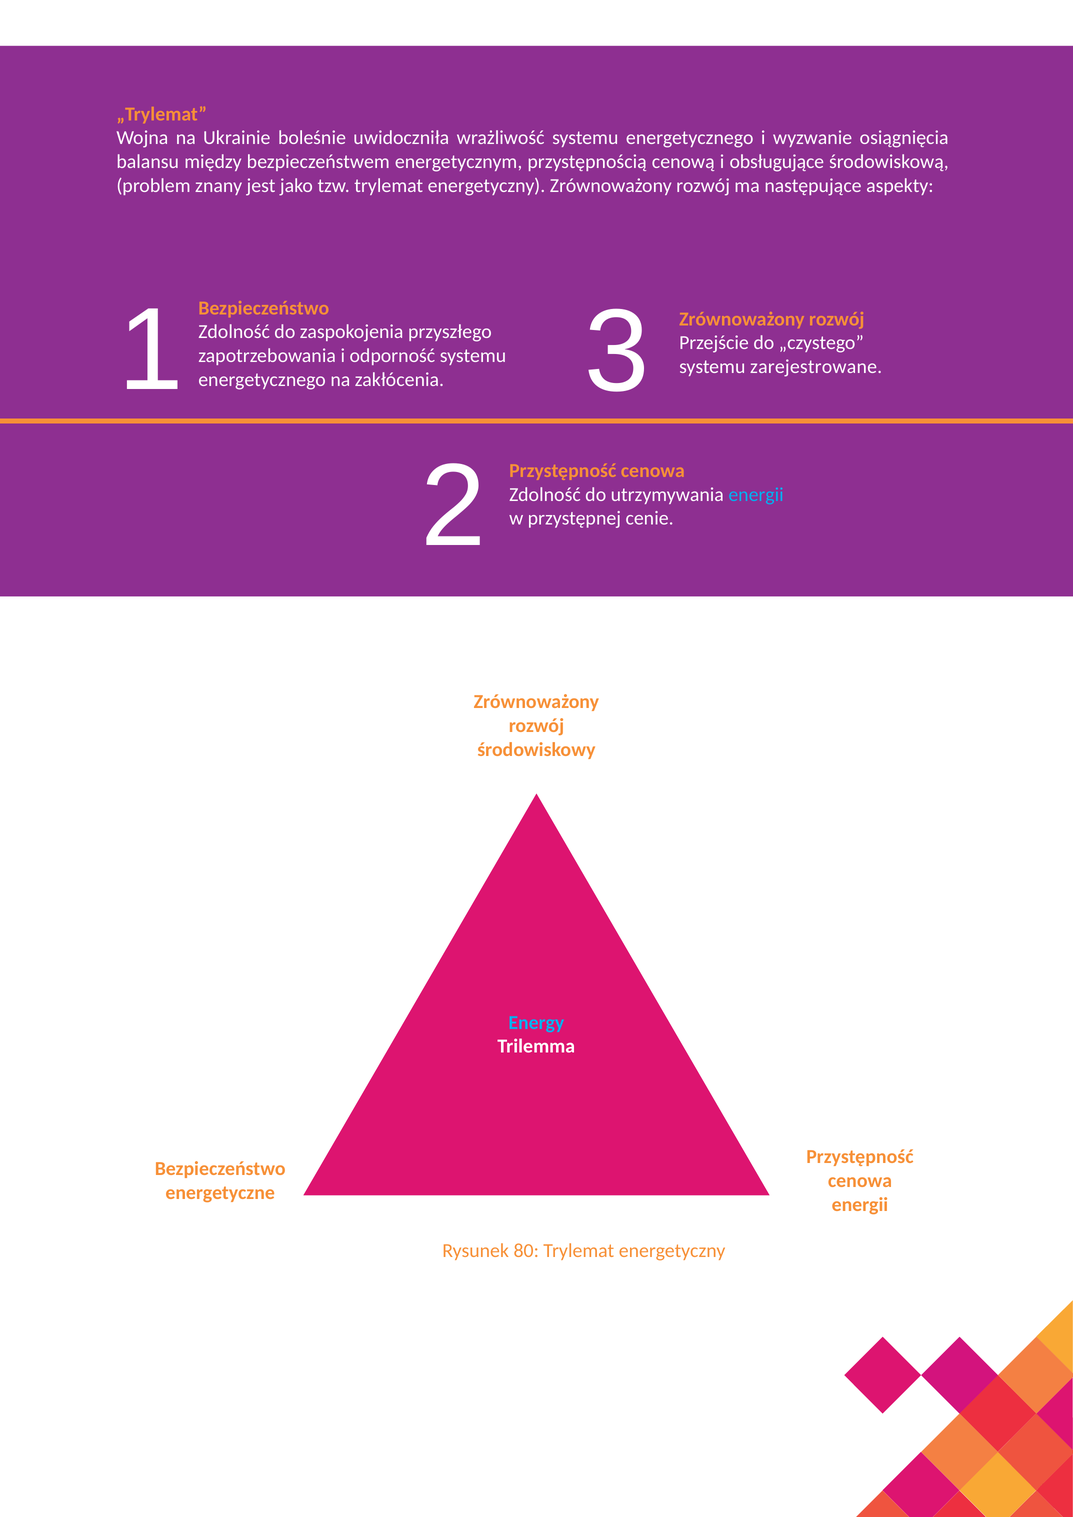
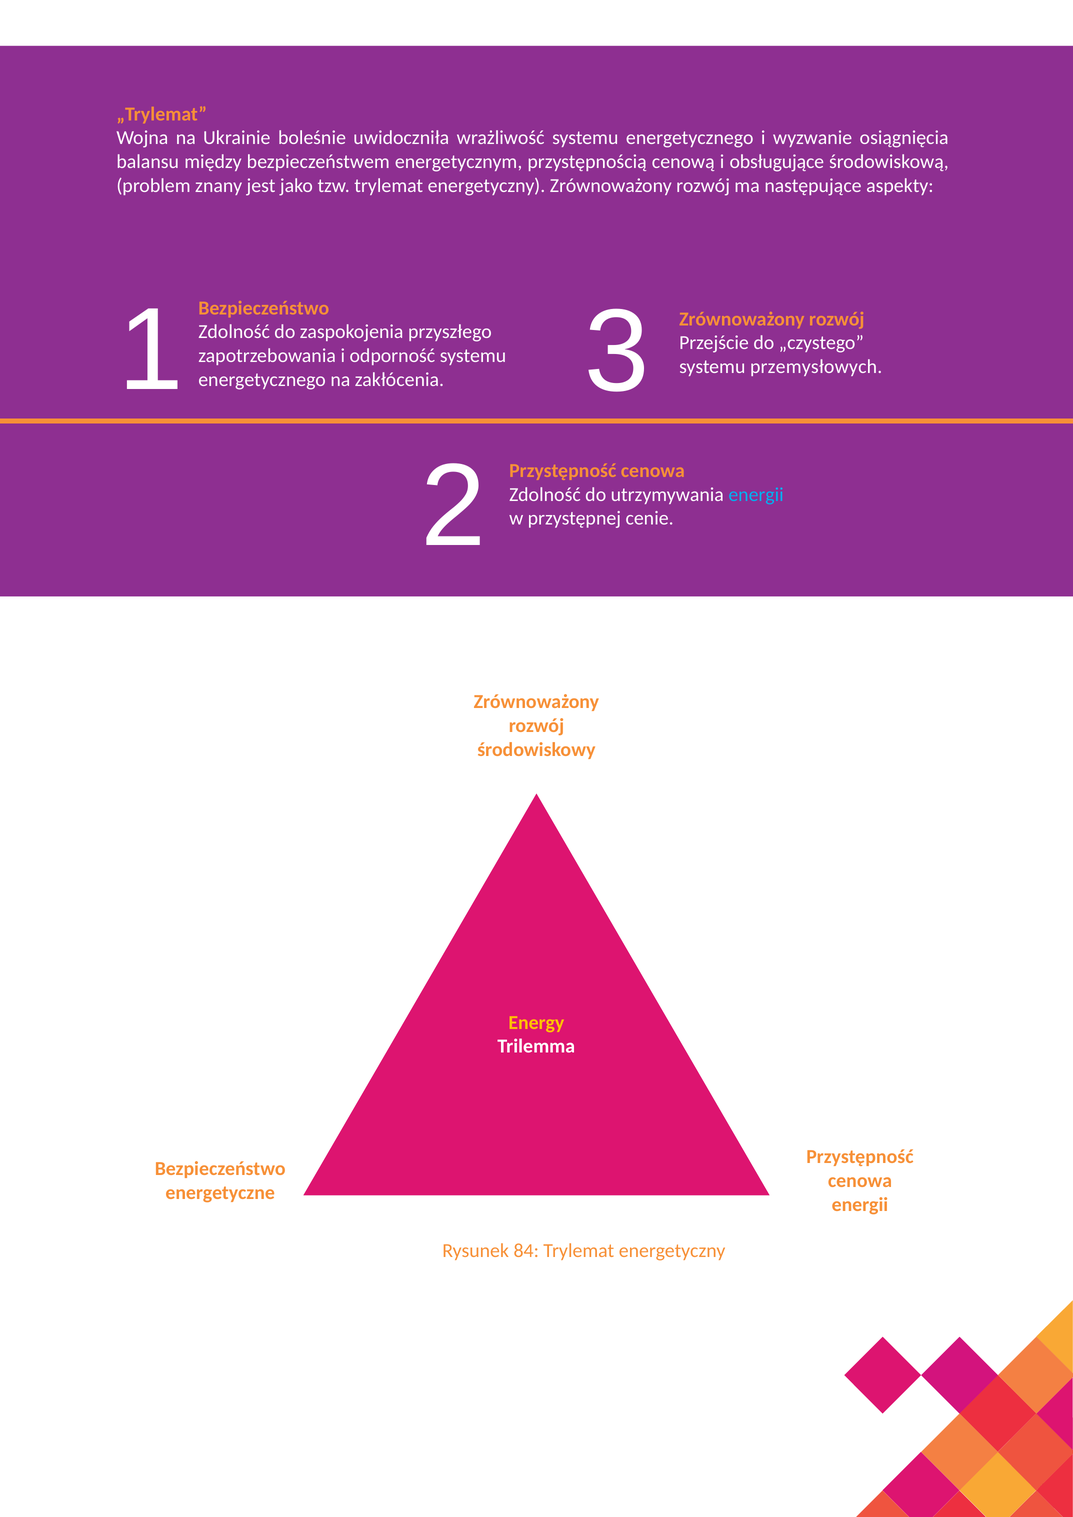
zarejestrowane: zarejestrowane -> przemysłowych
Energy colour: light blue -> yellow
80: 80 -> 84
